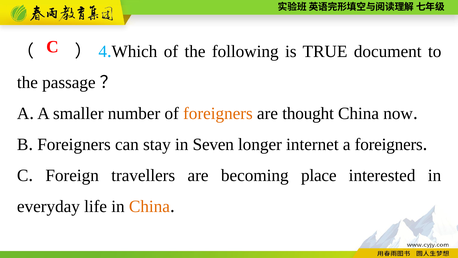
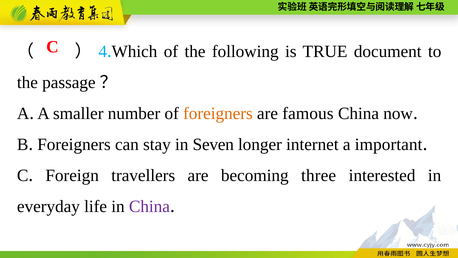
thought: thought -> famous
a foreigners: foreigners -> important
place: place -> three
China at (149, 206) colour: orange -> purple
